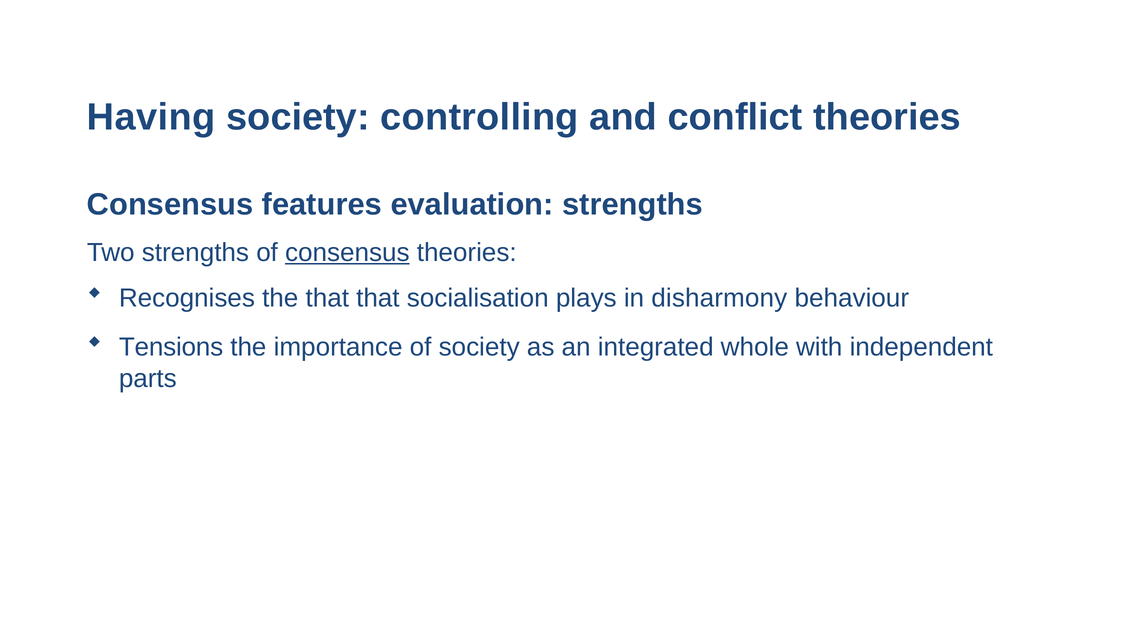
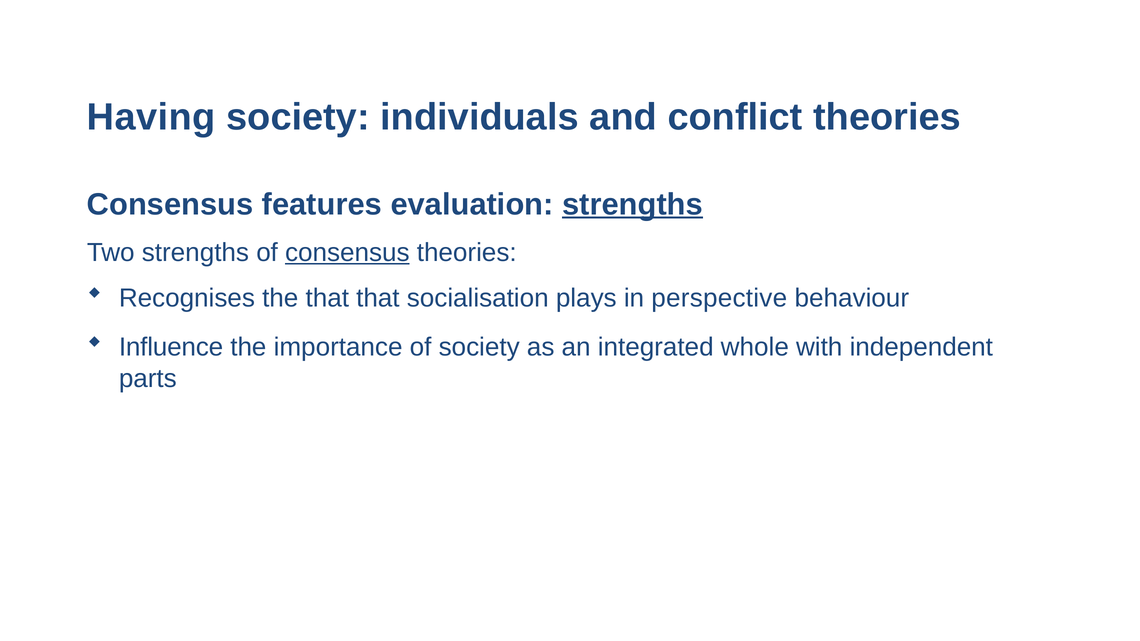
controlling: controlling -> individuals
strengths at (633, 204) underline: none -> present
disharmony: disharmony -> perspective
Tensions: Tensions -> Influence
